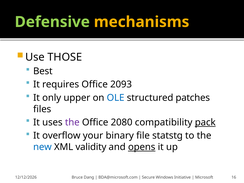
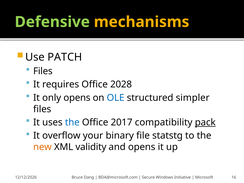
THOSE: THOSE -> PATCH
Best at (43, 71): Best -> Files
2093: 2093 -> 2028
only upper: upper -> opens
patches: patches -> simpler
the at (72, 122) colour: purple -> blue
2080: 2080 -> 2017
new colour: blue -> orange
opens at (142, 147) underline: present -> none
